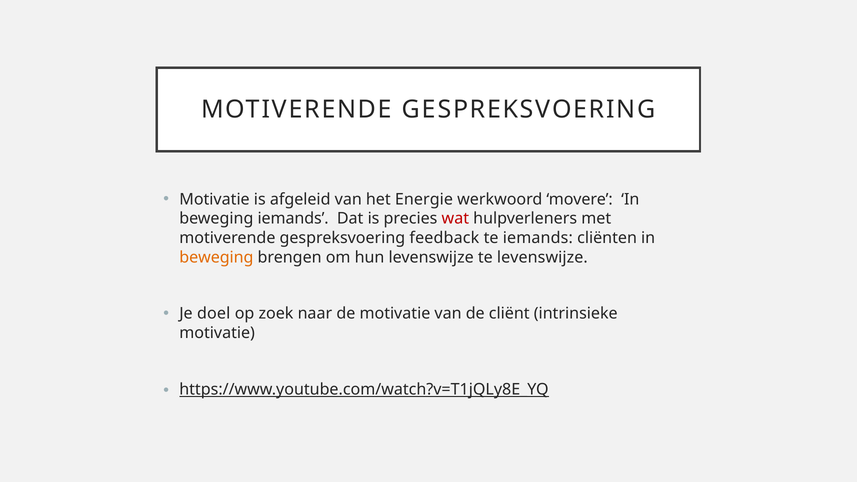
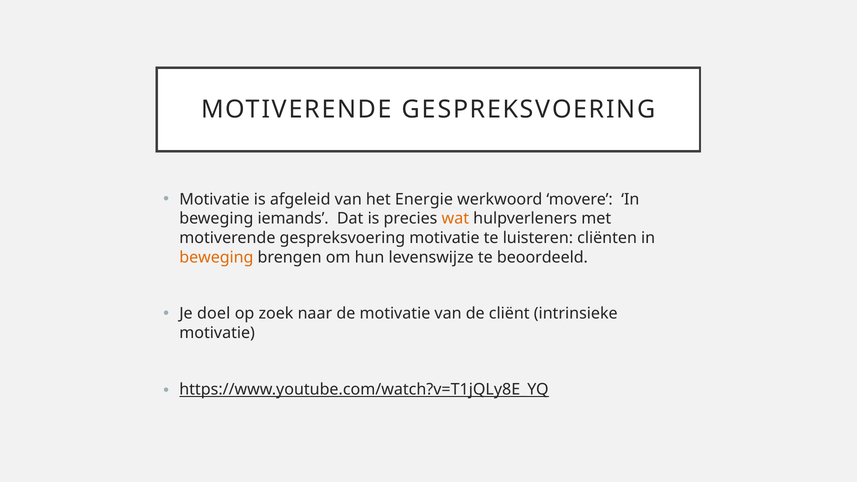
wat colour: red -> orange
gespreksvoering feedback: feedback -> motivatie
te iemands: iemands -> luisteren
te levenswijze: levenswijze -> beoordeeld
